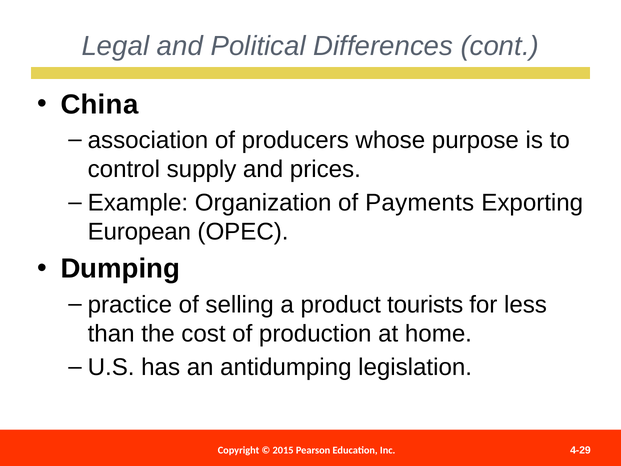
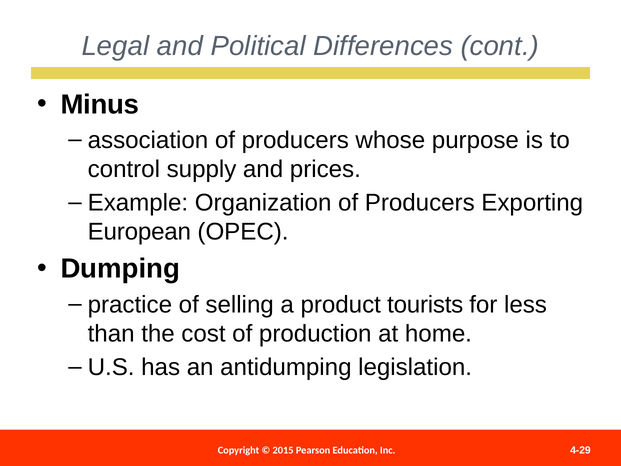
China: China -> Minus
Organization of Payments: Payments -> Producers
